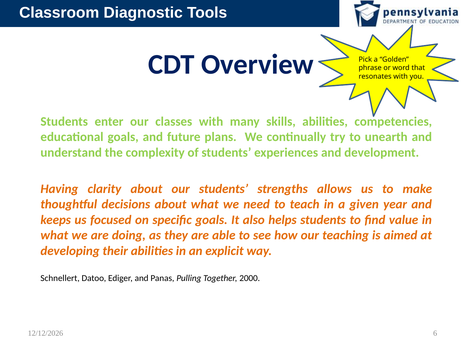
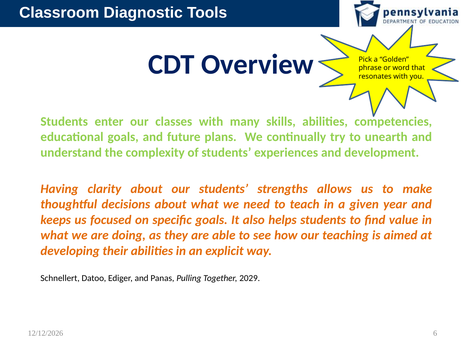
2000: 2000 -> 2029
